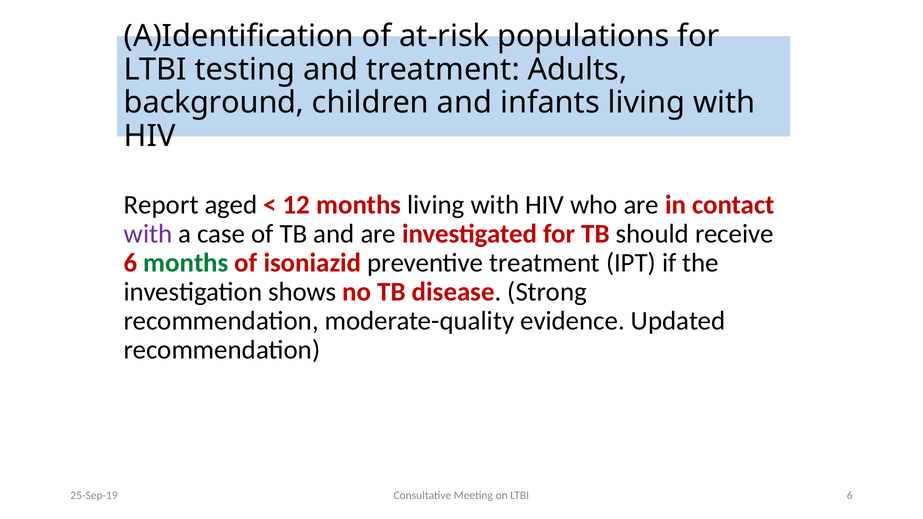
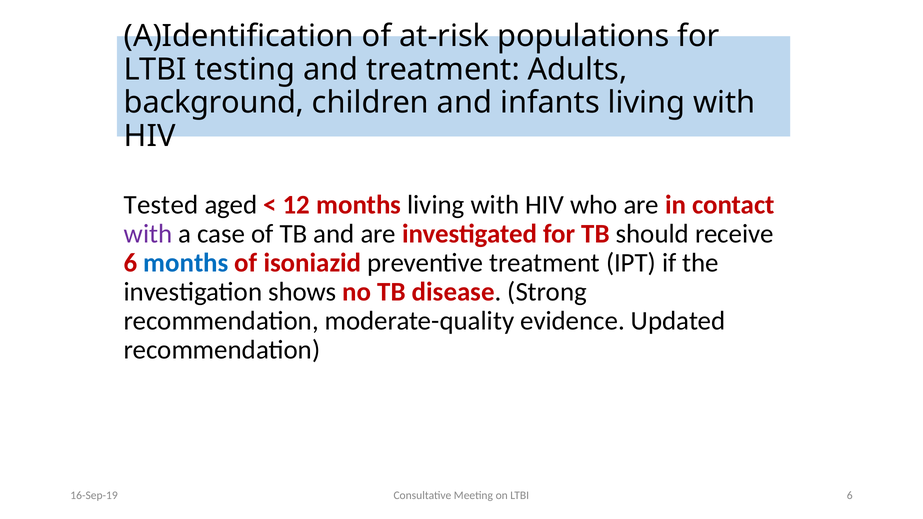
Report: Report -> Tested
months at (186, 263) colour: green -> blue
25-Sep-19: 25-Sep-19 -> 16-Sep-19
